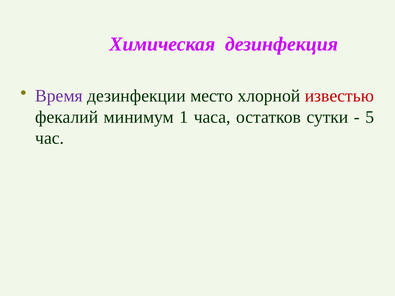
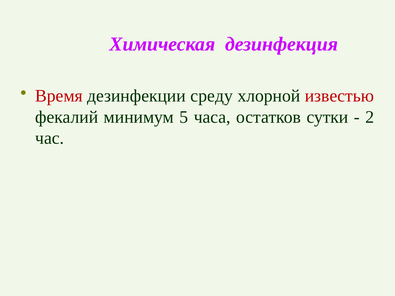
Время colour: purple -> red
место: место -> среду
1: 1 -> 5
5: 5 -> 2
